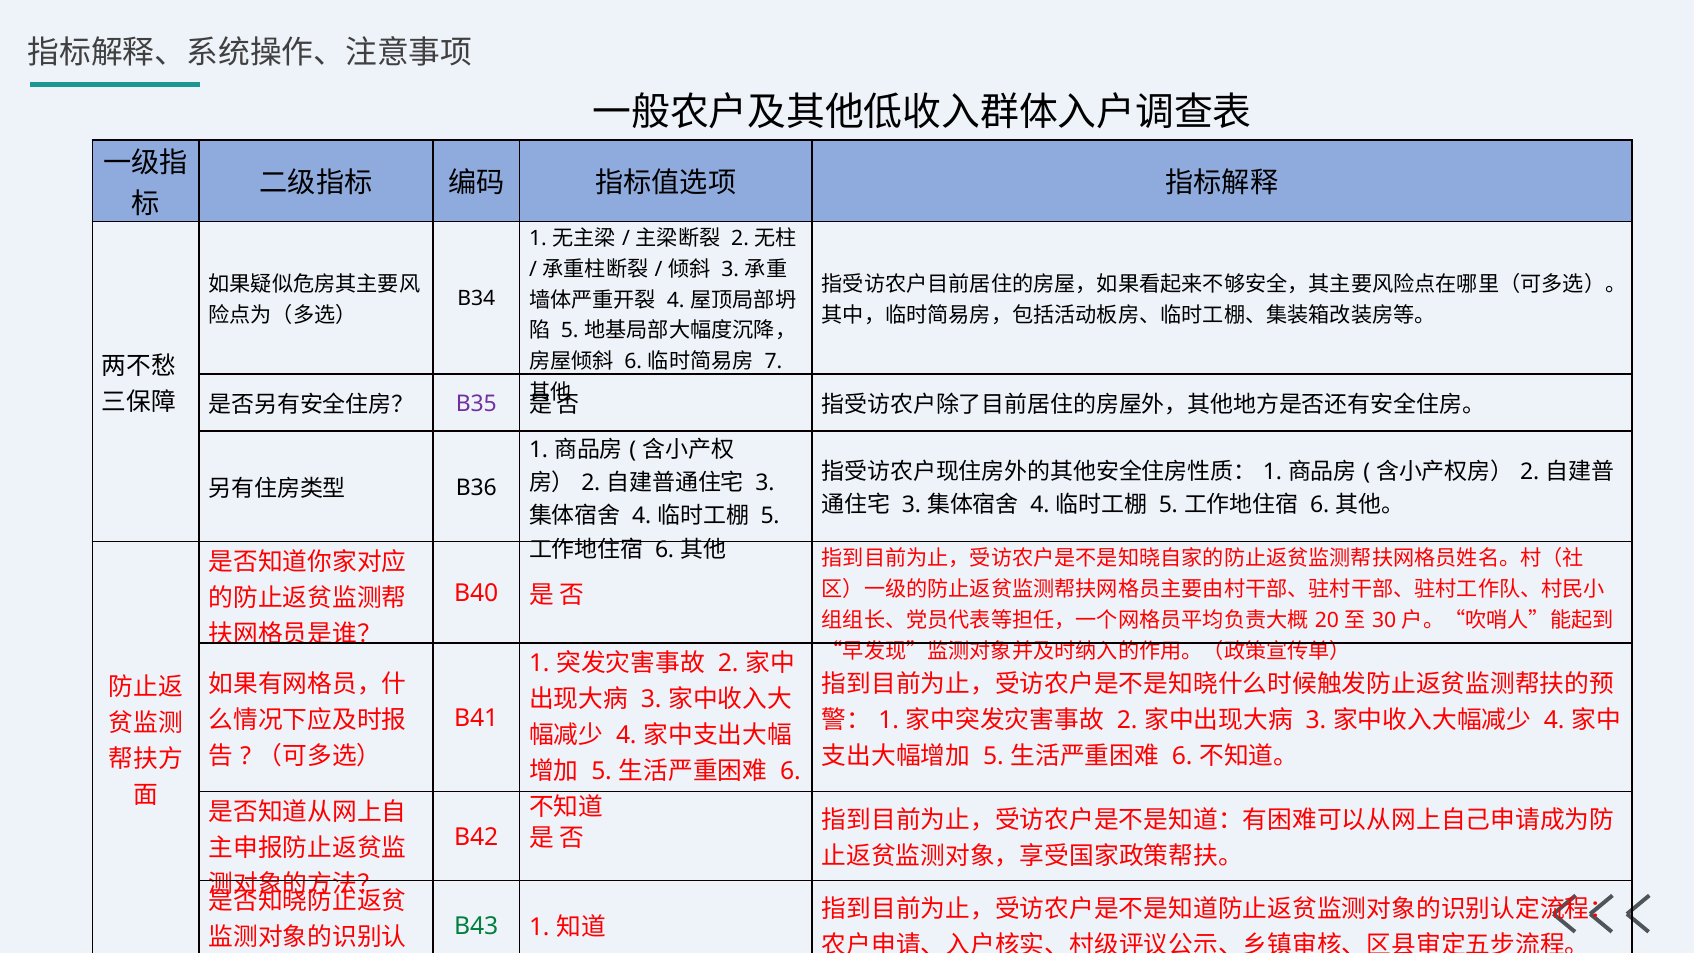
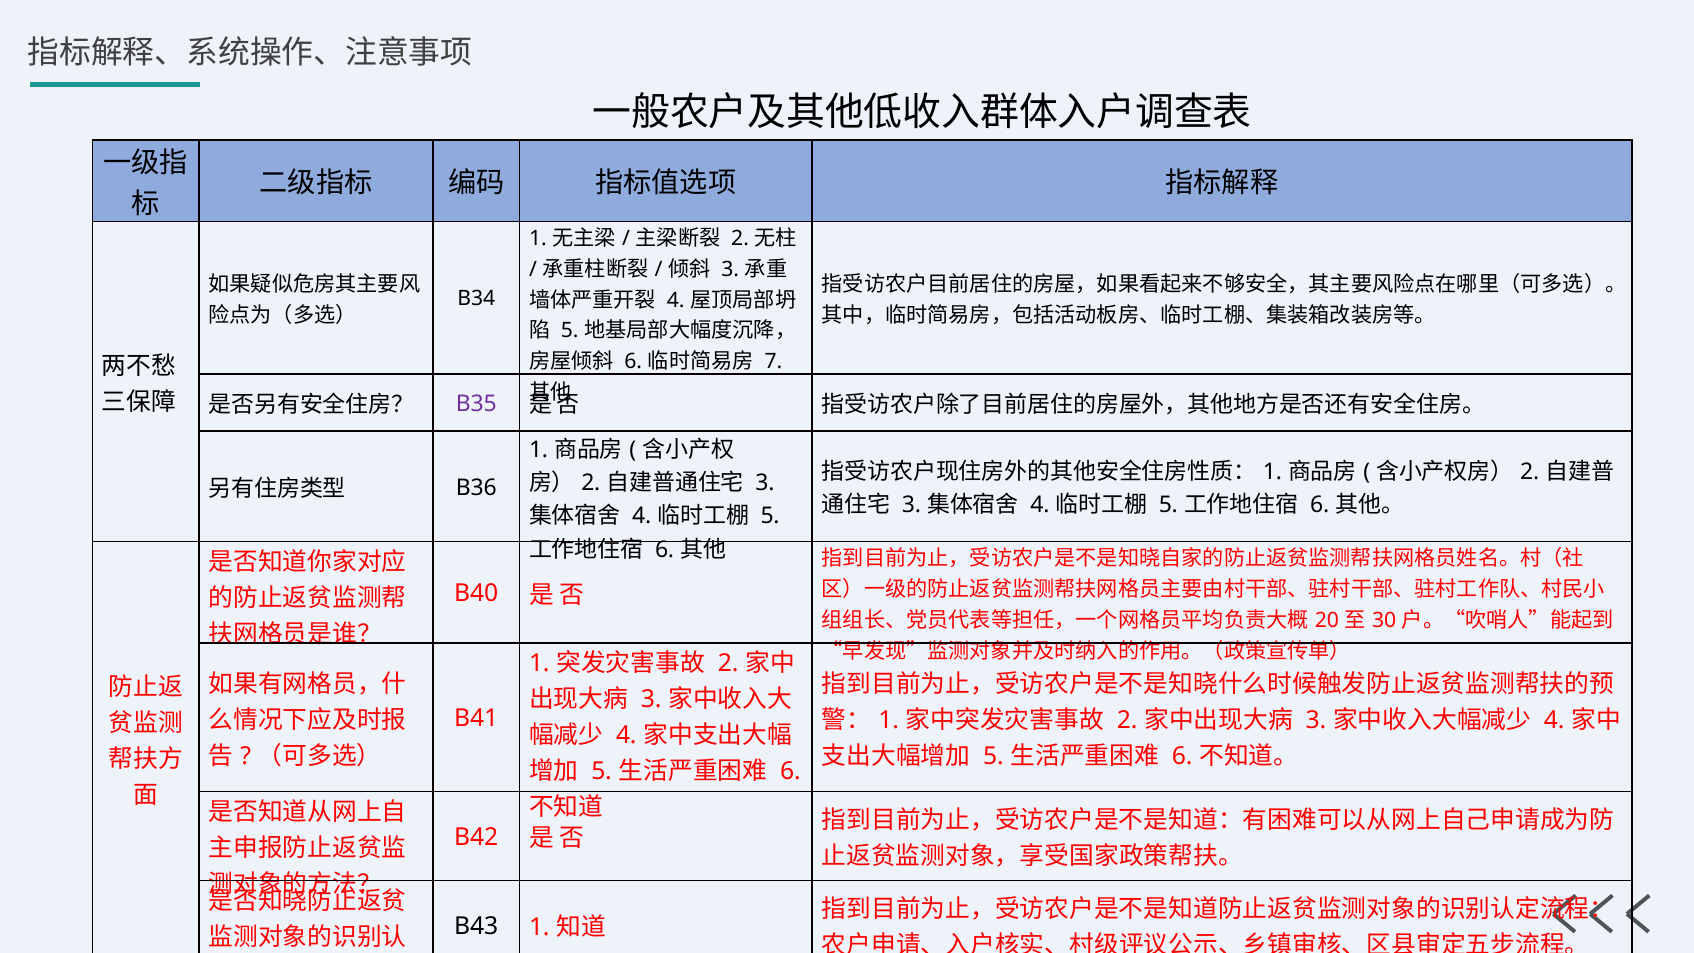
B43 colour: green -> black
